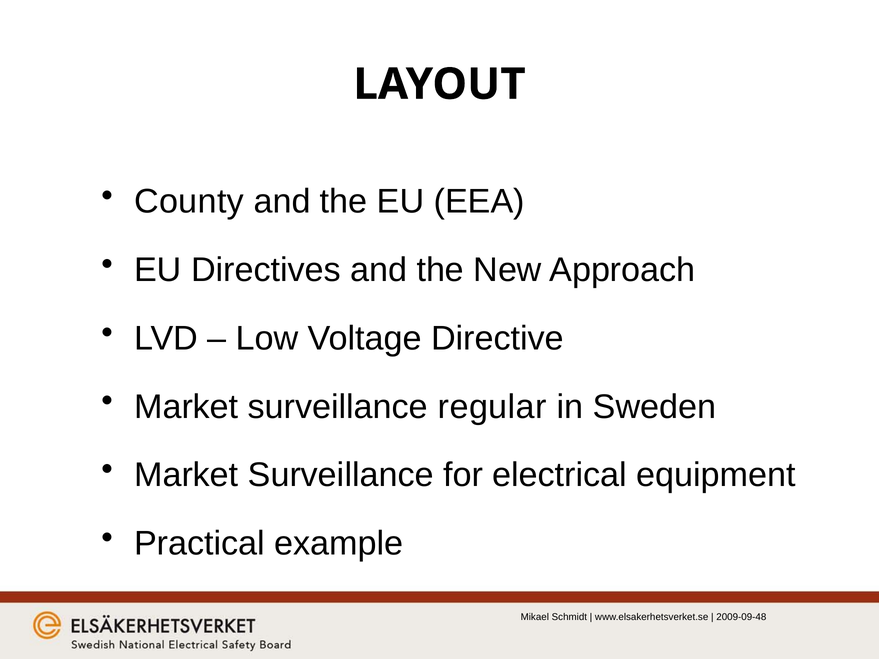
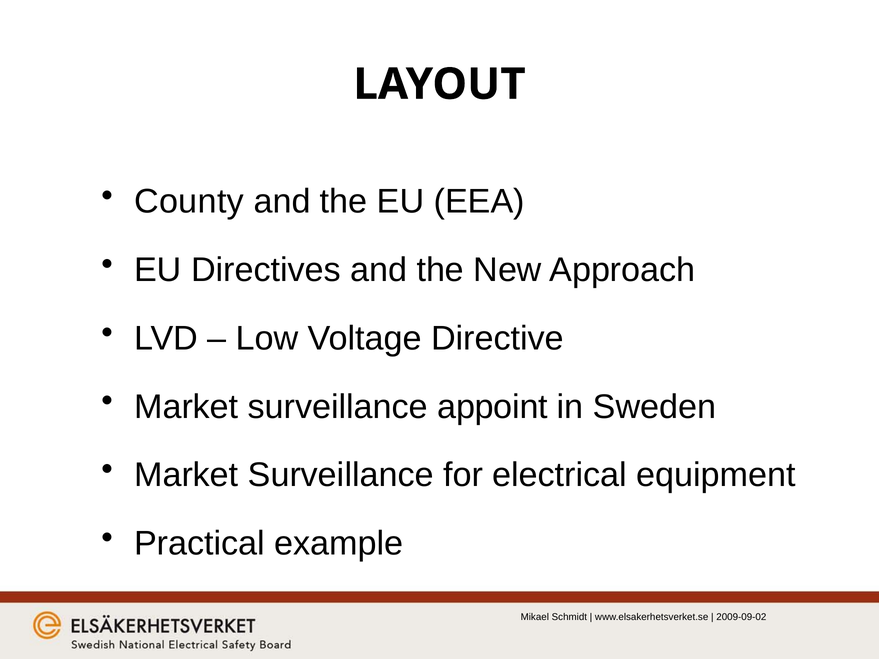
regular: regular -> appoint
2009-09-48: 2009-09-48 -> 2009-09-02
